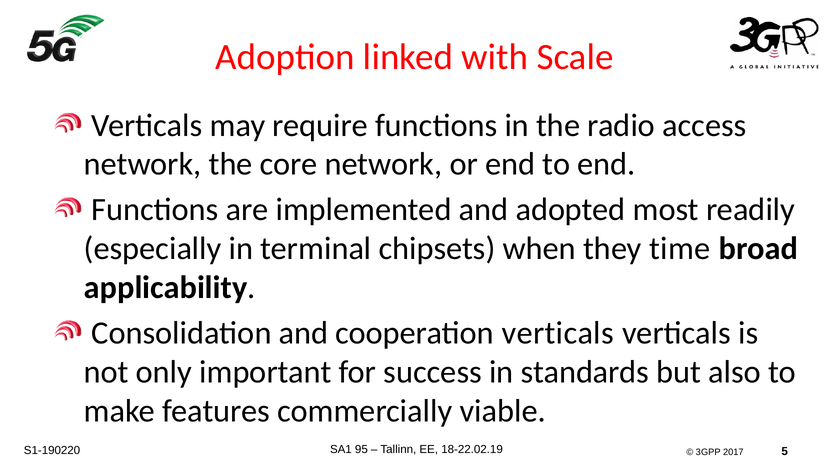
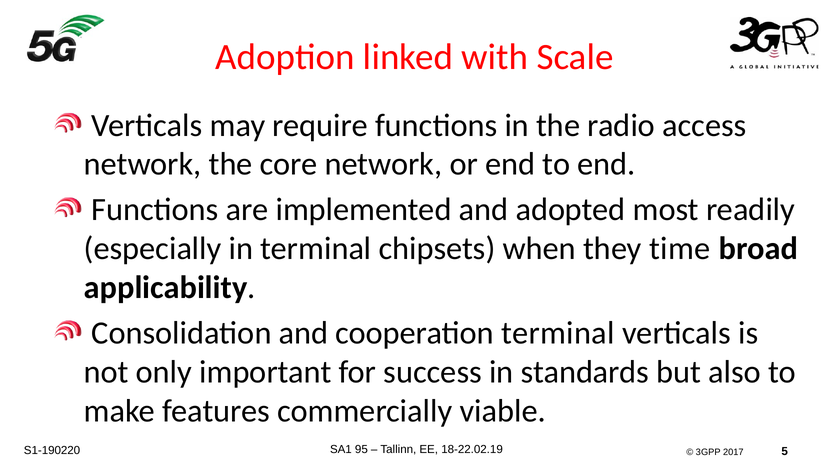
cooperation verticals: verticals -> terminal
